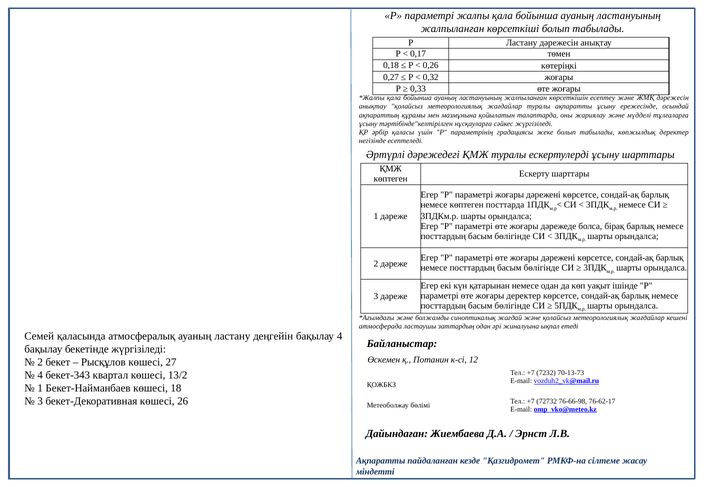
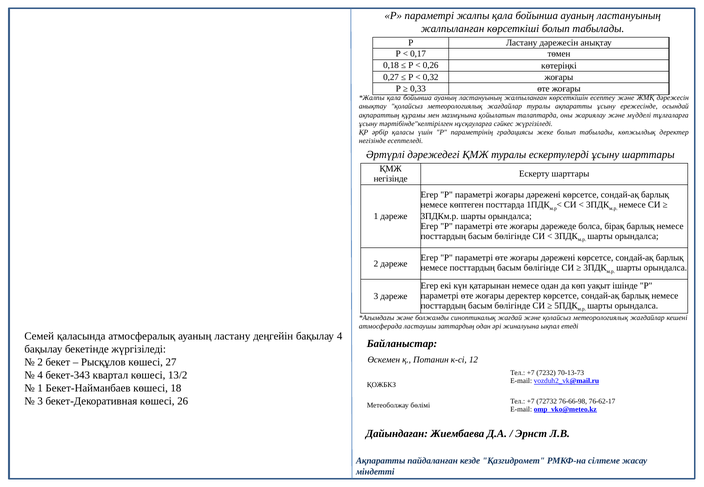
көптеген at (391, 179): көптеген -> негізінде
